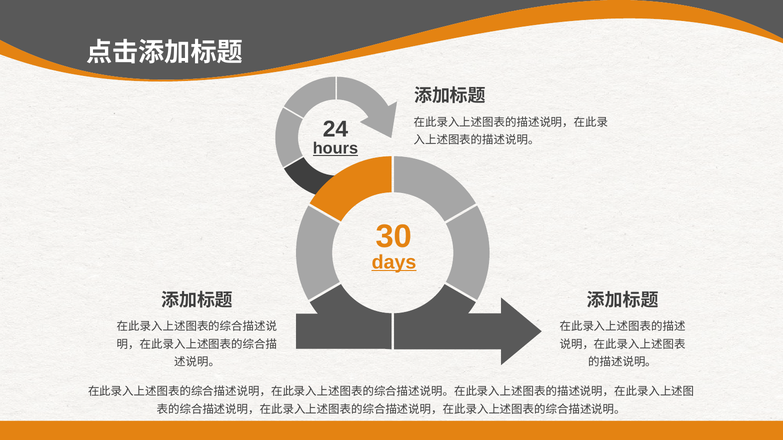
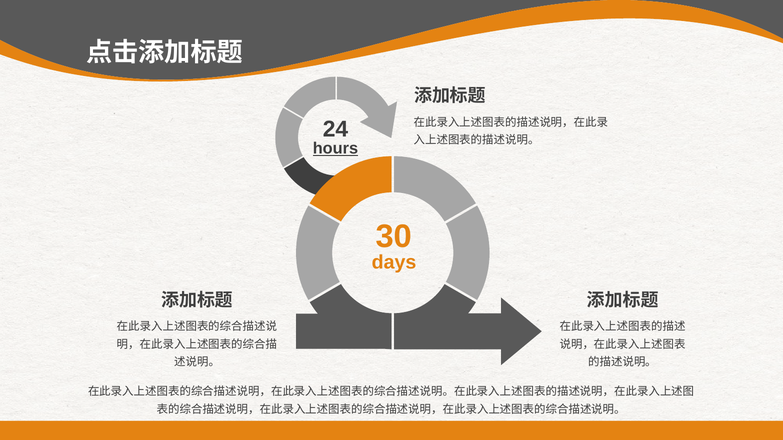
days underline: present -> none
